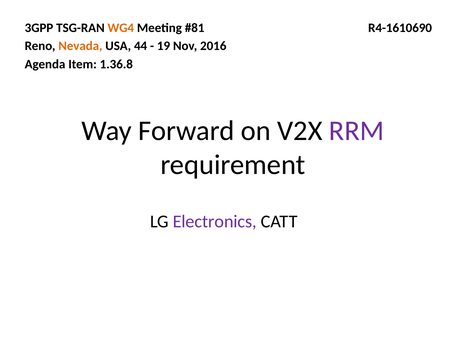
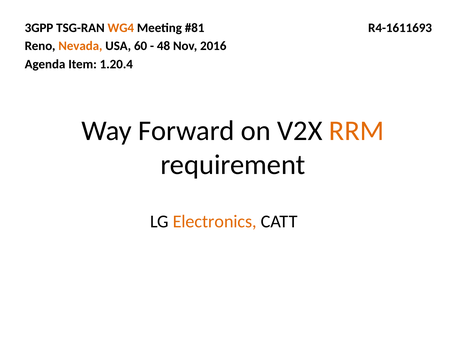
R4-1610690: R4-1610690 -> R4-1611693
44: 44 -> 60
19: 19 -> 48
1.36.8: 1.36.8 -> 1.20.4
RRM colour: purple -> orange
Electronics colour: purple -> orange
